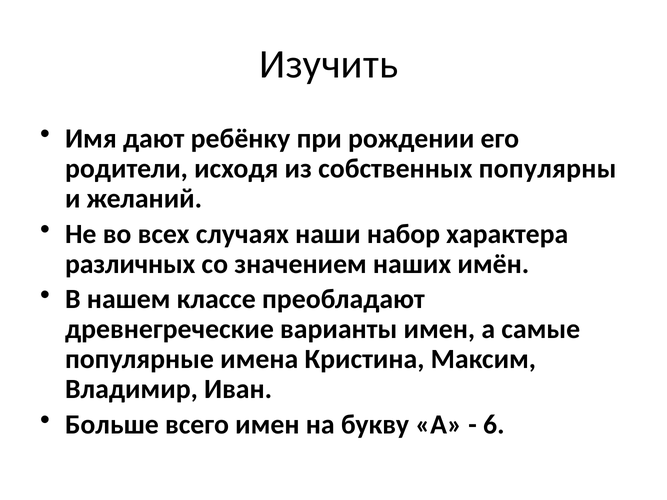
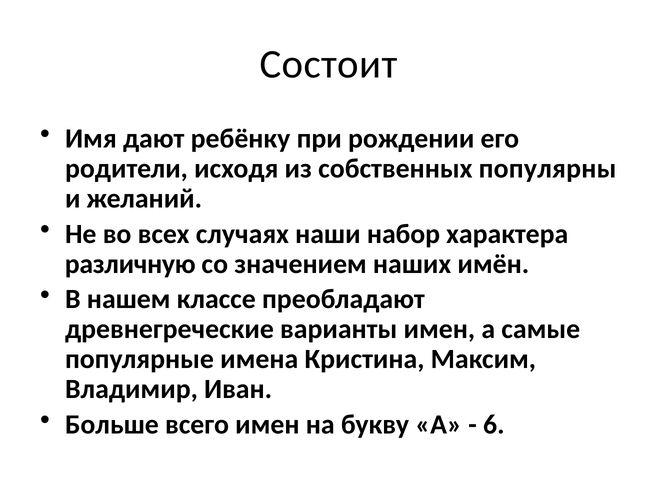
Изучить: Изучить -> Состоит
различных: различных -> различную
